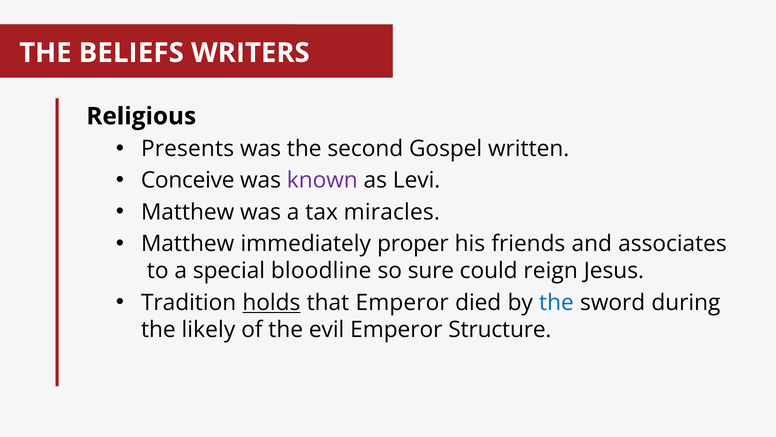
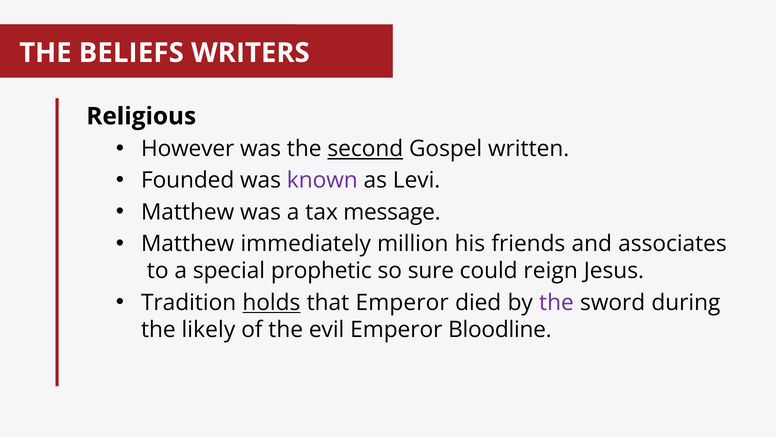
Presents: Presents -> However
second underline: none -> present
Conceive: Conceive -> Founded
miracles: miracles -> message
proper: proper -> million
bloodline: bloodline -> prophetic
the at (556, 303) colour: blue -> purple
Structure: Structure -> Bloodline
